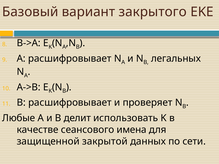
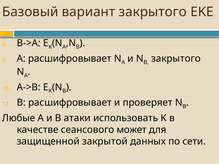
B легальных: легальных -> закрытого
делит: делит -> атаки
имена: имена -> может
